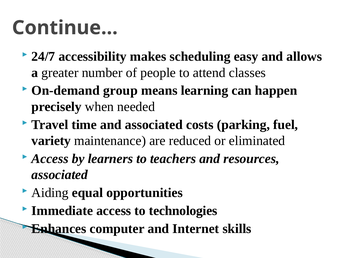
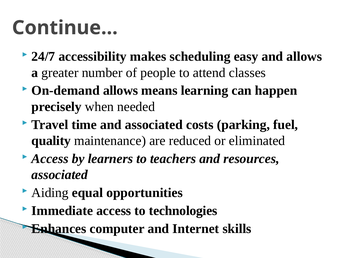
On-demand group: group -> allows
variety: variety -> quality
